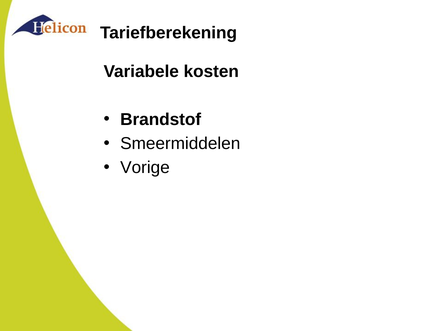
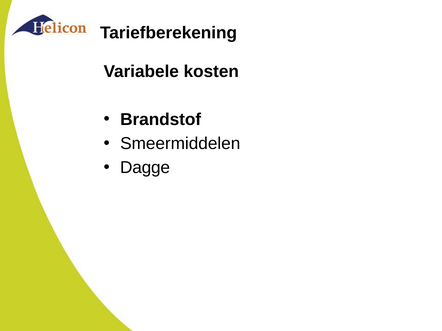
Vorige: Vorige -> Dagge
